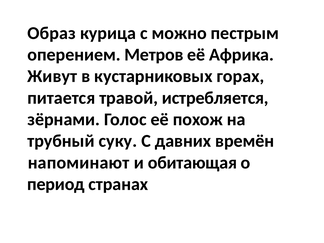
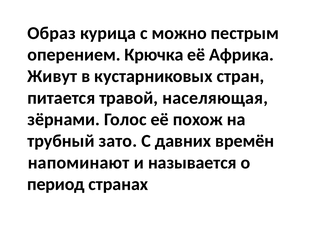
Метров: Метров -> Крючка
горах: горах -> стран
истребляется: истребляется -> населяющая
суку: суку -> зато
обитающая: обитающая -> называется
